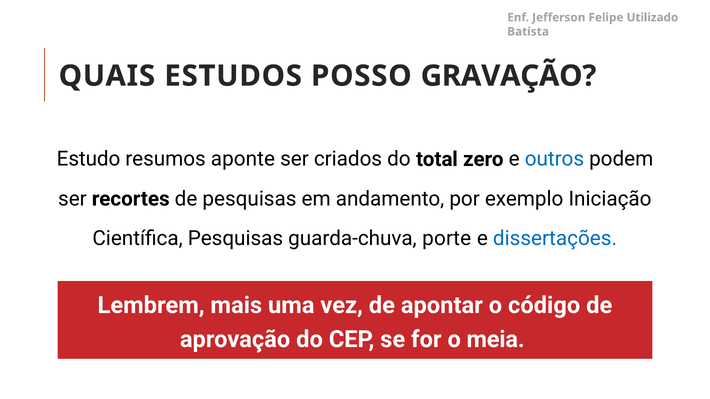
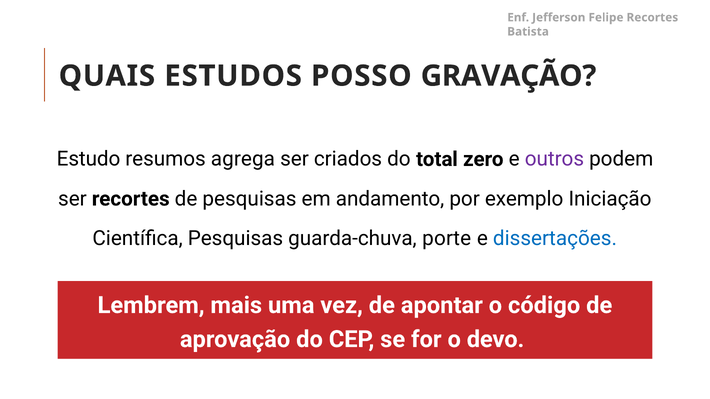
Felipe Utilizado: Utilizado -> Recortes
aponte: aponte -> agrega
outros colour: blue -> purple
meia: meia -> devo
